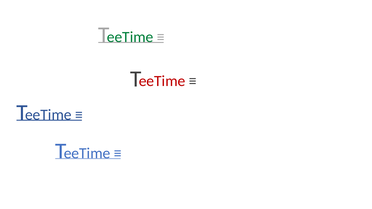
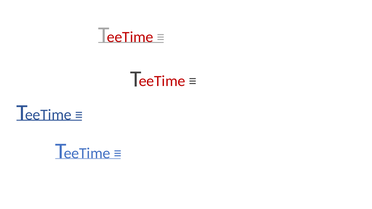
eeTime at (130, 37) colour: green -> red
